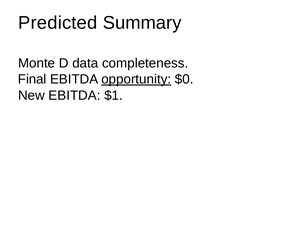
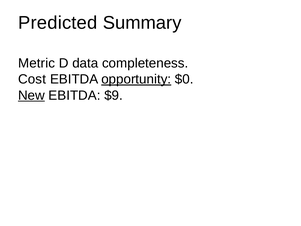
Monte: Monte -> Metric
Final: Final -> Cost
New underline: none -> present
$1: $1 -> $9
